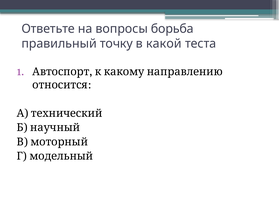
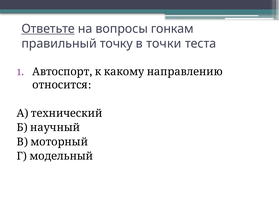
Ответьте underline: none -> present
борьба: борьба -> гонкам
какой: какой -> точки
